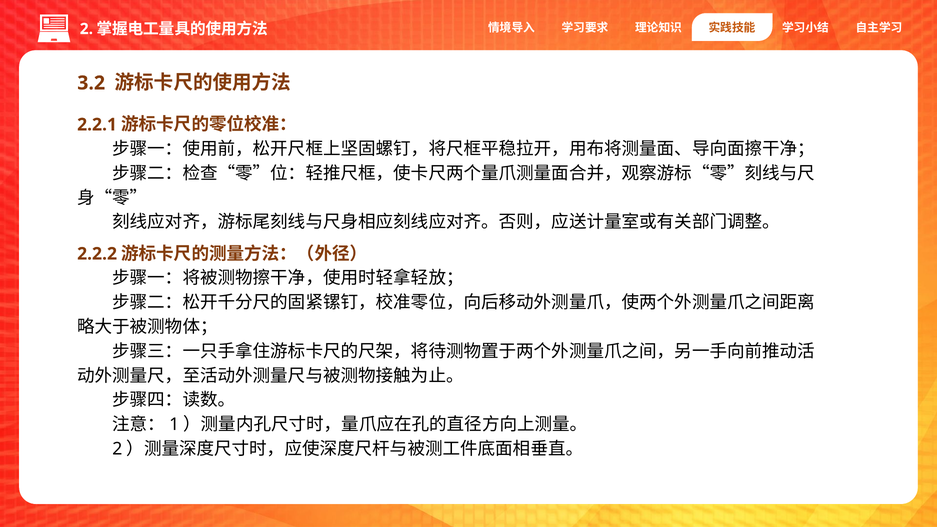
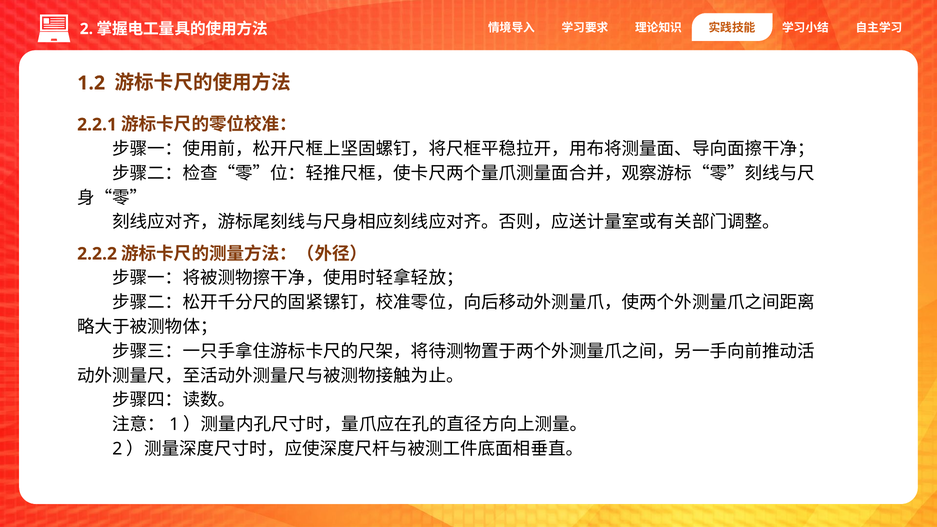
3.2: 3.2 -> 1.2
